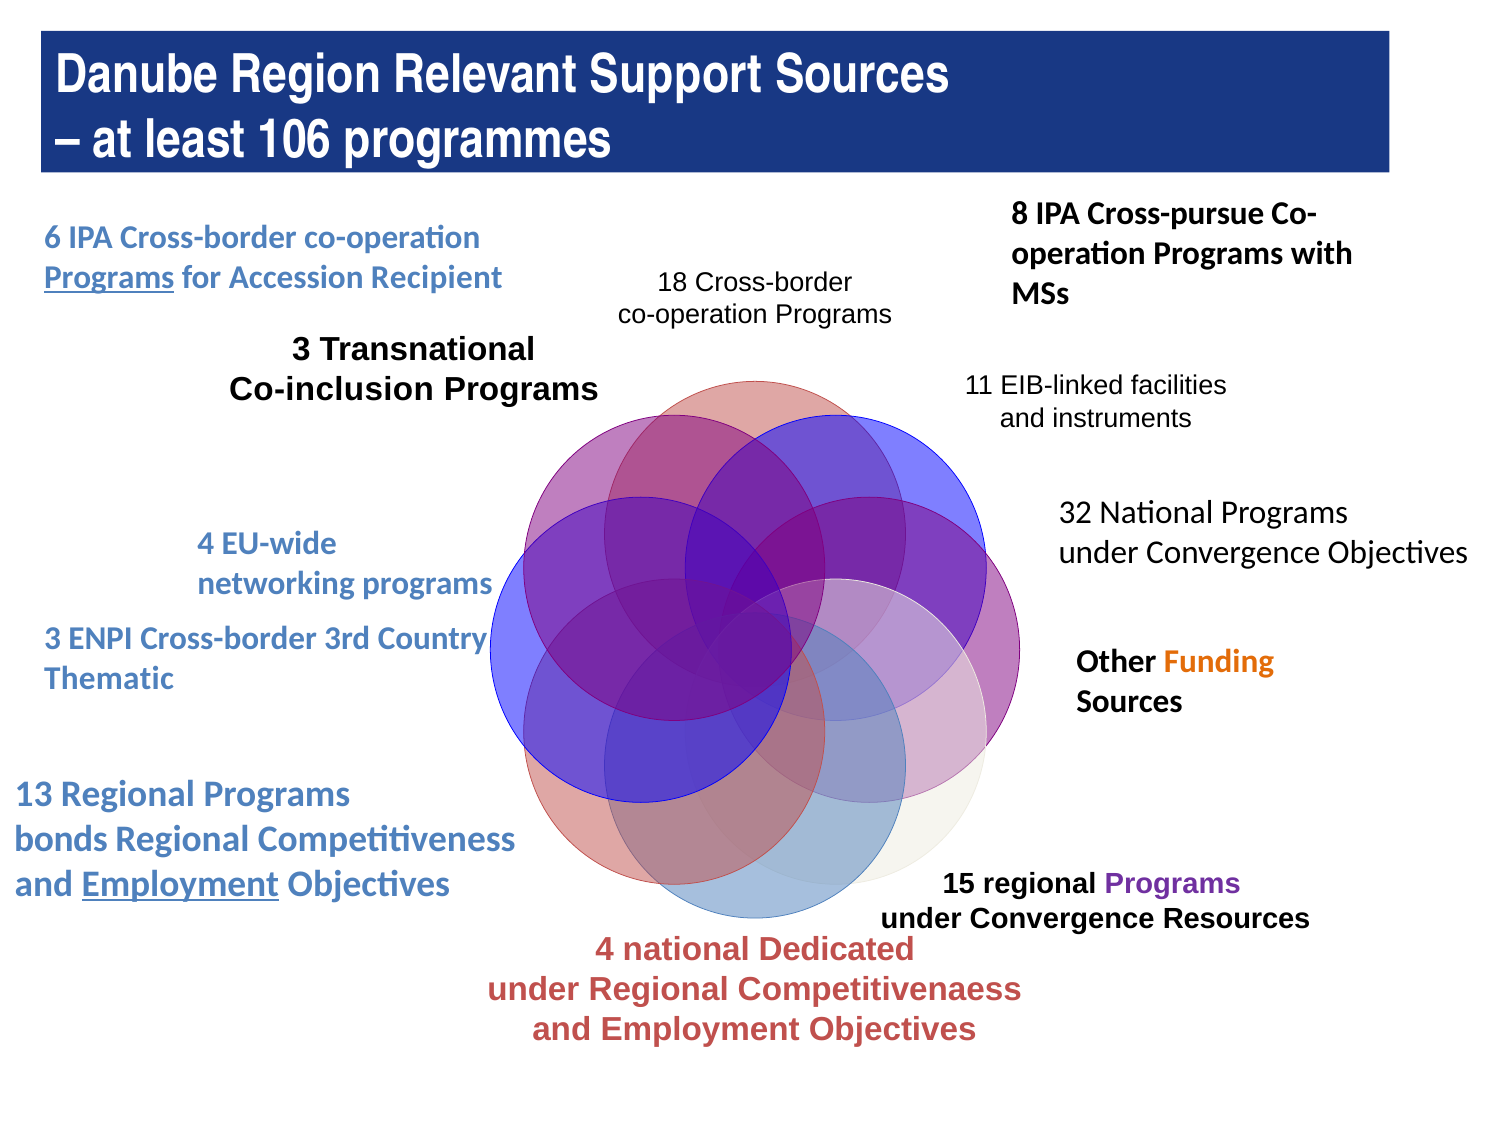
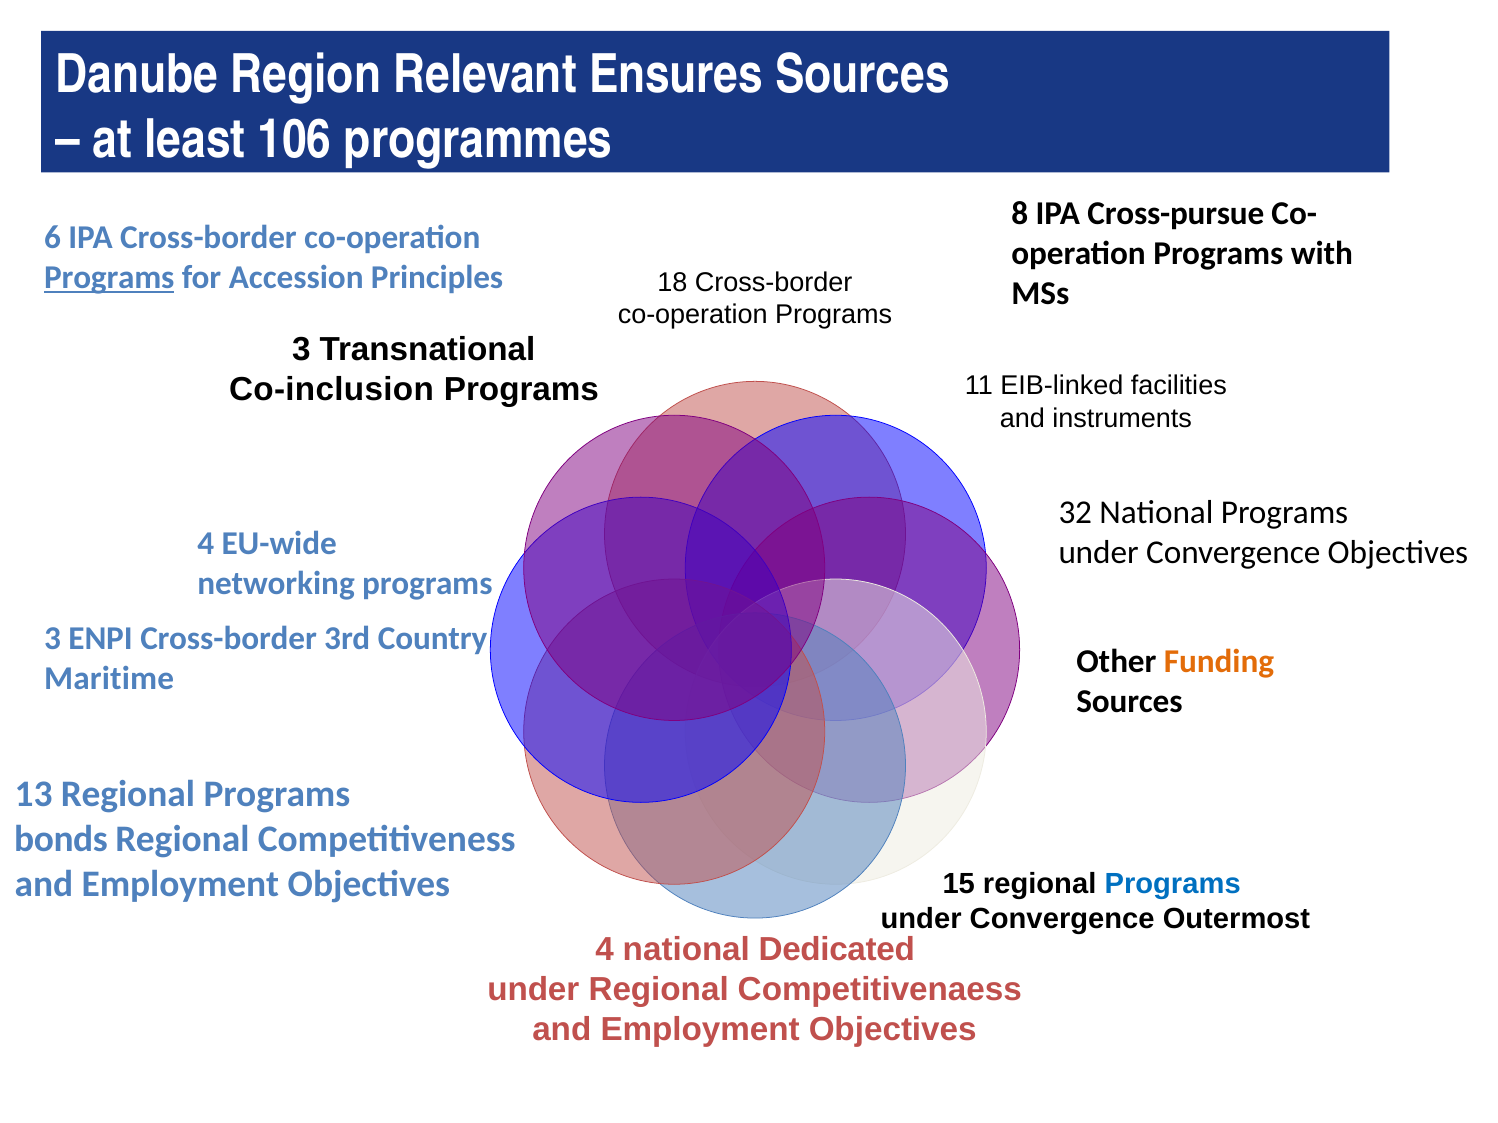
Support: Support -> Ensures
Recipient: Recipient -> Principles
Thematic: Thematic -> Maritime
Employment at (180, 885) underline: present -> none
Programs at (1173, 884) colour: purple -> blue
Resources: Resources -> Outermost
